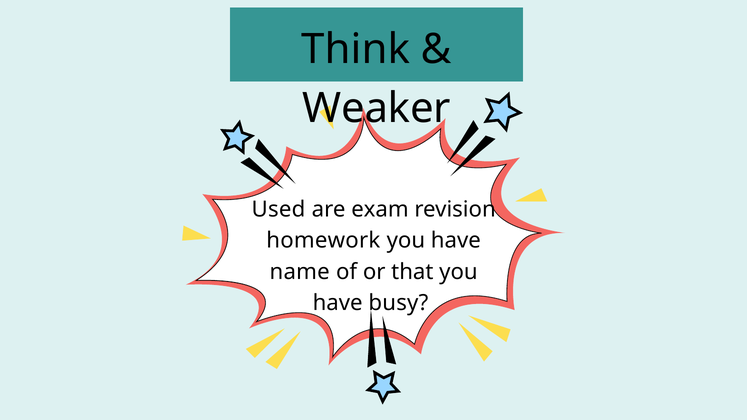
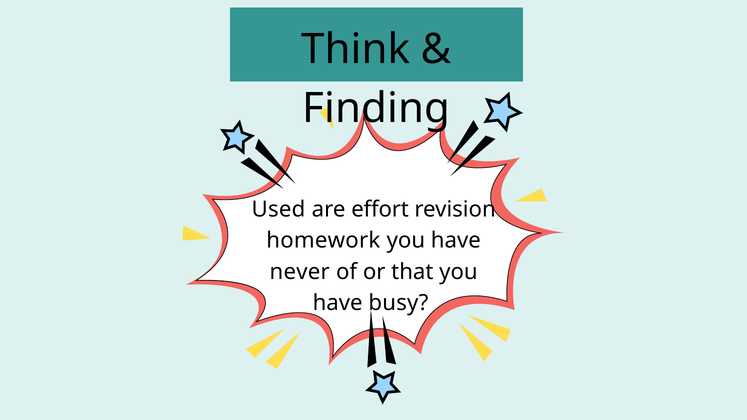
Weaker: Weaker -> Finding
exam: exam -> effort
name: name -> never
